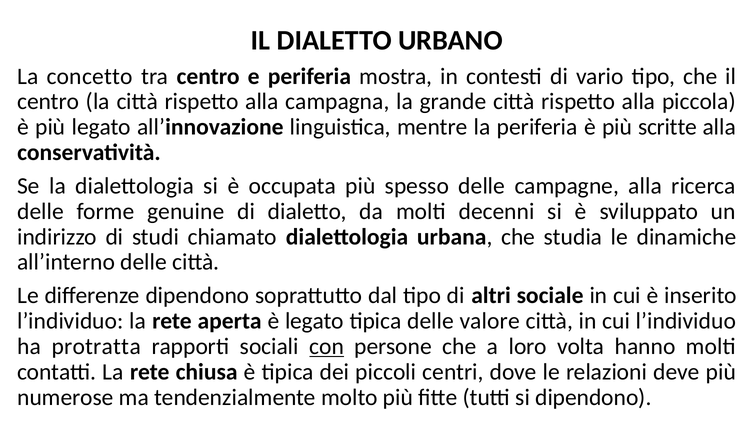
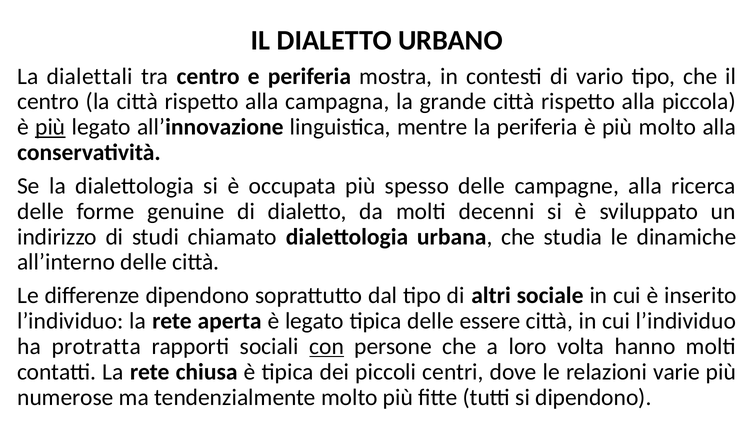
concetto: concetto -> dialettali
più at (50, 127) underline: none -> present
più scritte: scritte -> molto
valore: valore -> essere
deve: deve -> varie
